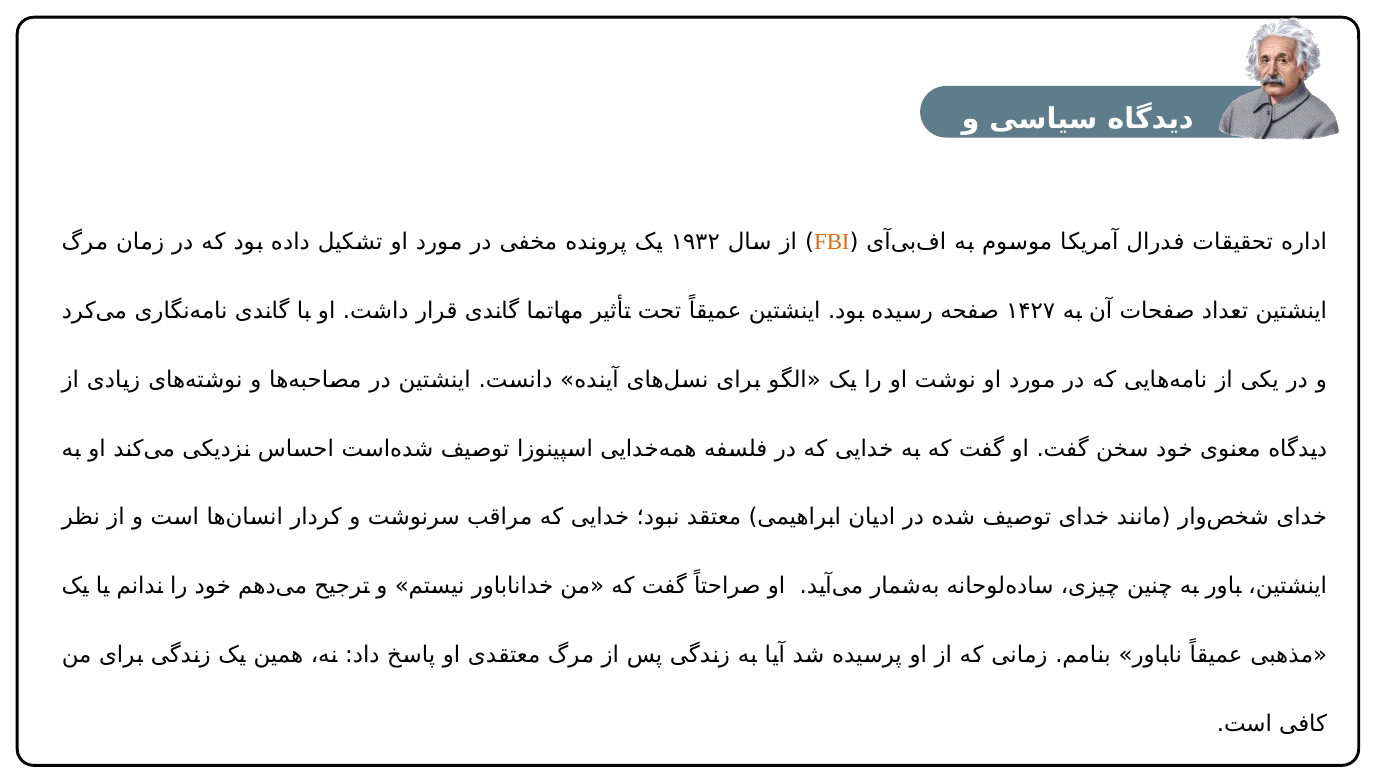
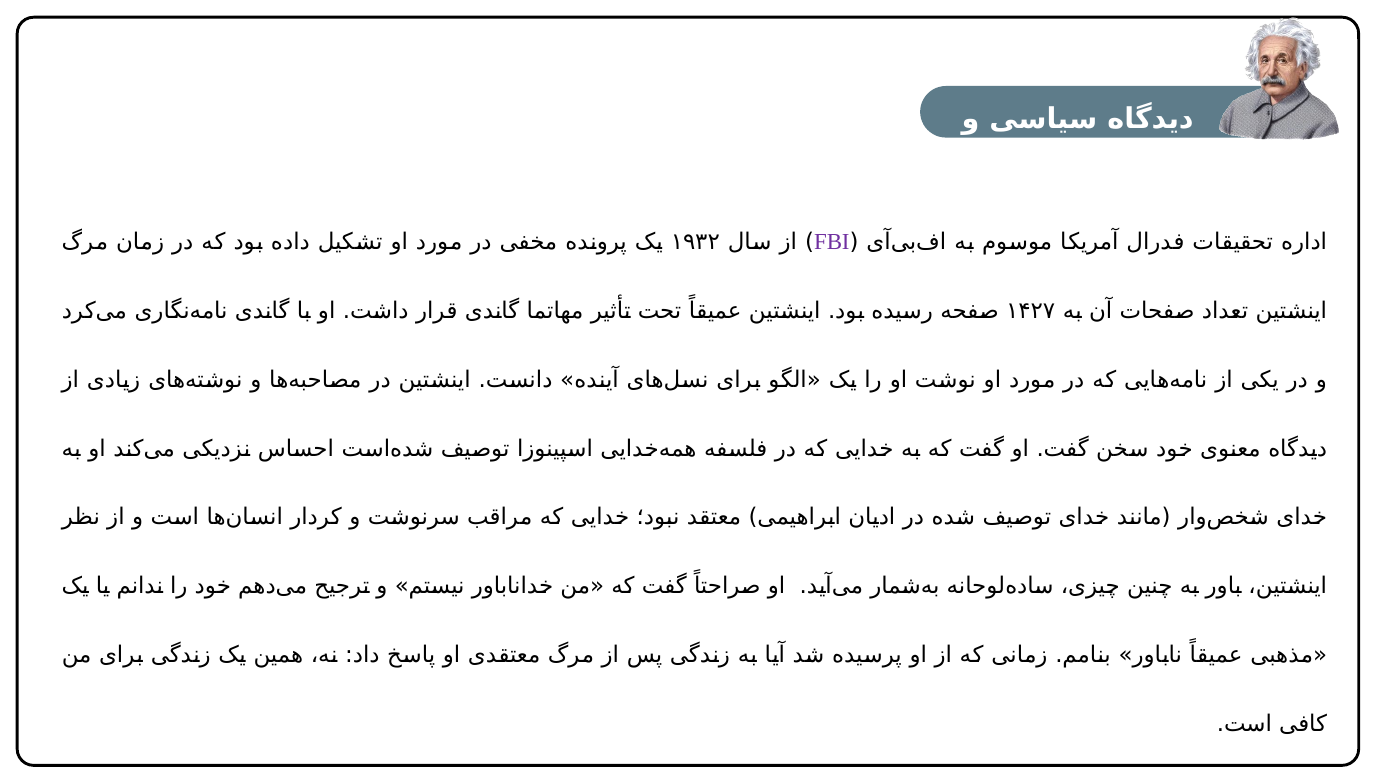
FBI colour: orange -> purple
